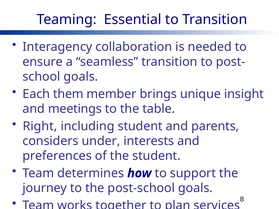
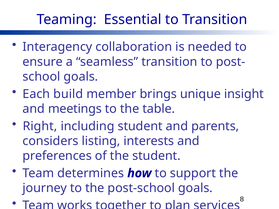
them: them -> build
under: under -> listing
